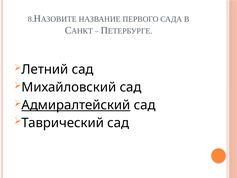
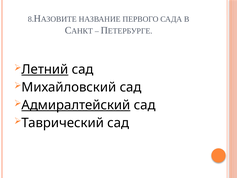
Летний underline: none -> present
